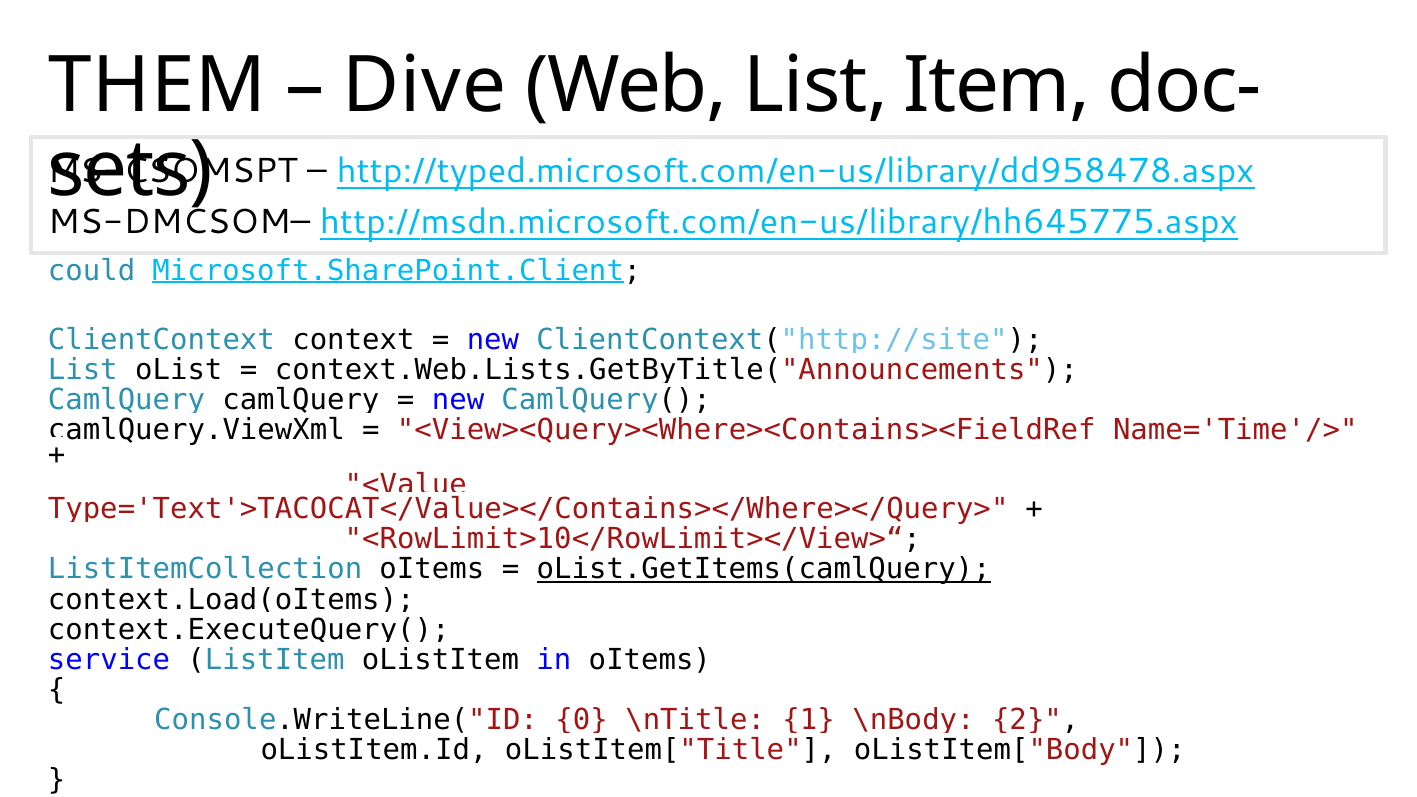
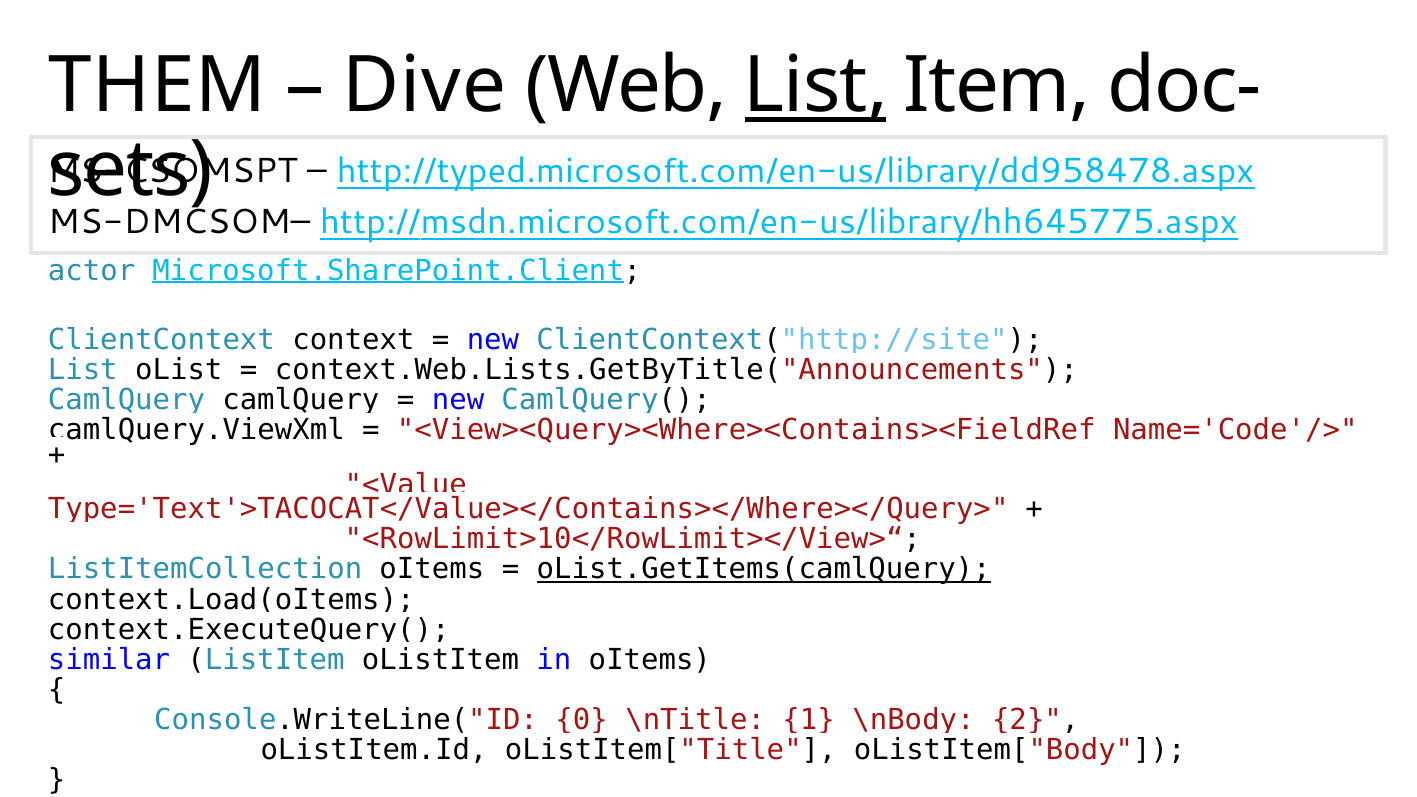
List at (816, 86) underline: none -> present
could: could -> actor
Name='Time'/>: Name='Time'/> -> Name='Code'/>
service: service -> similar
